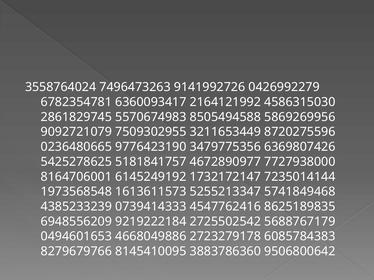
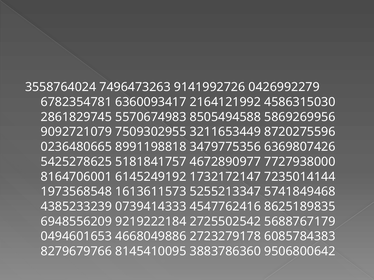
9776423190: 9776423190 -> 8991198818
